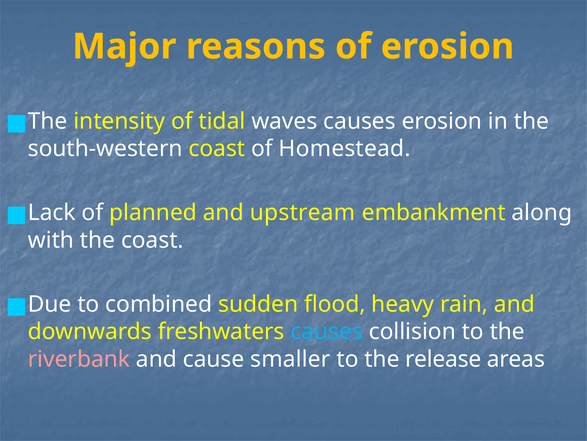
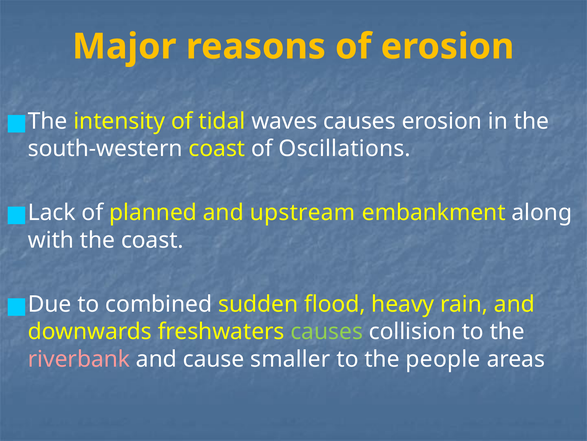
Homestead: Homestead -> Oscillations
causes at (327, 331) colour: light blue -> light green
release: release -> people
